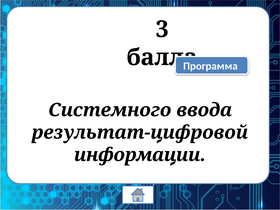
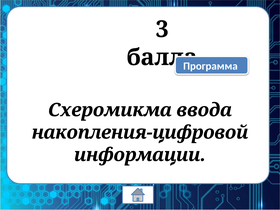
Системного: Системного -> Схеромикма
результат-цифровой: результат-цифровой -> накопления-цифровой
